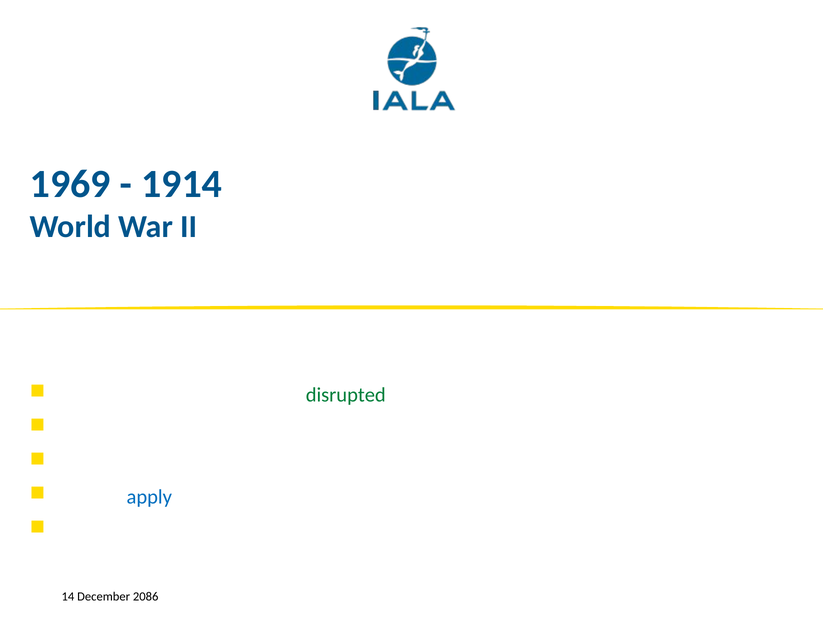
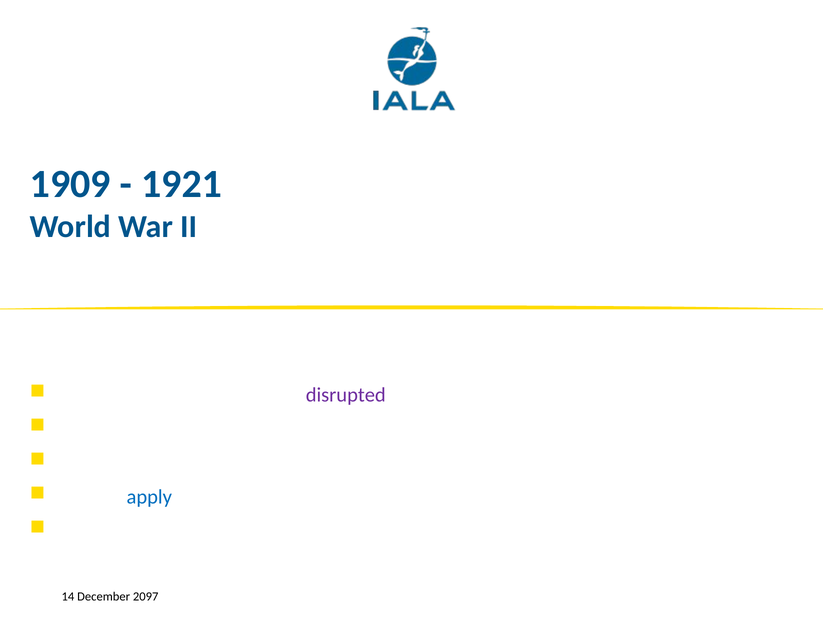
1969: 1969 -> 1909
1914: 1914 -> 1921
disrupted colour: green -> purple
2086: 2086 -> 2097
